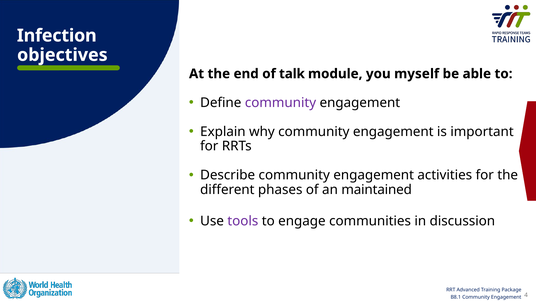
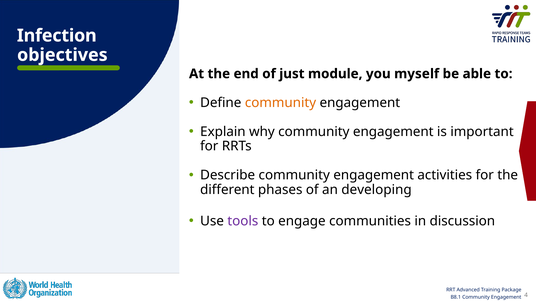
talk: talk -> just
community at (280, 103) colour: purple -> orange
maintained: maintained -> developing
